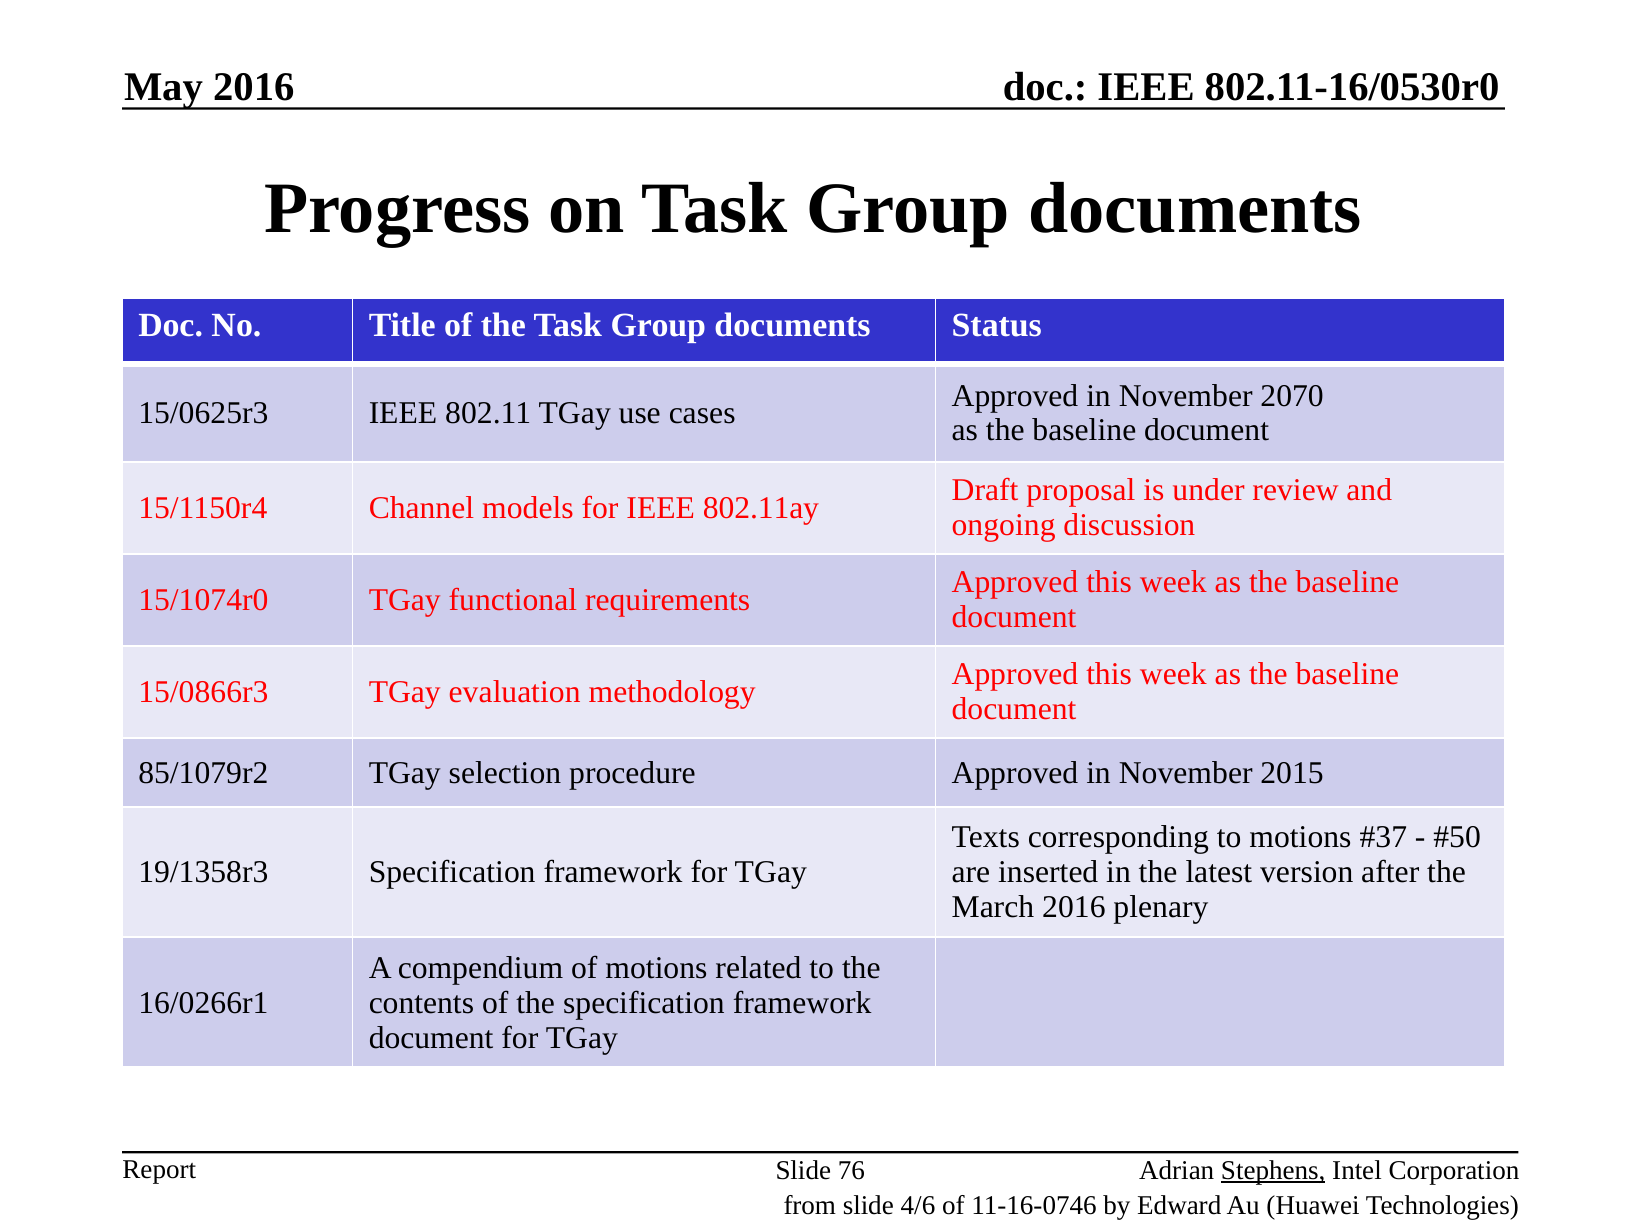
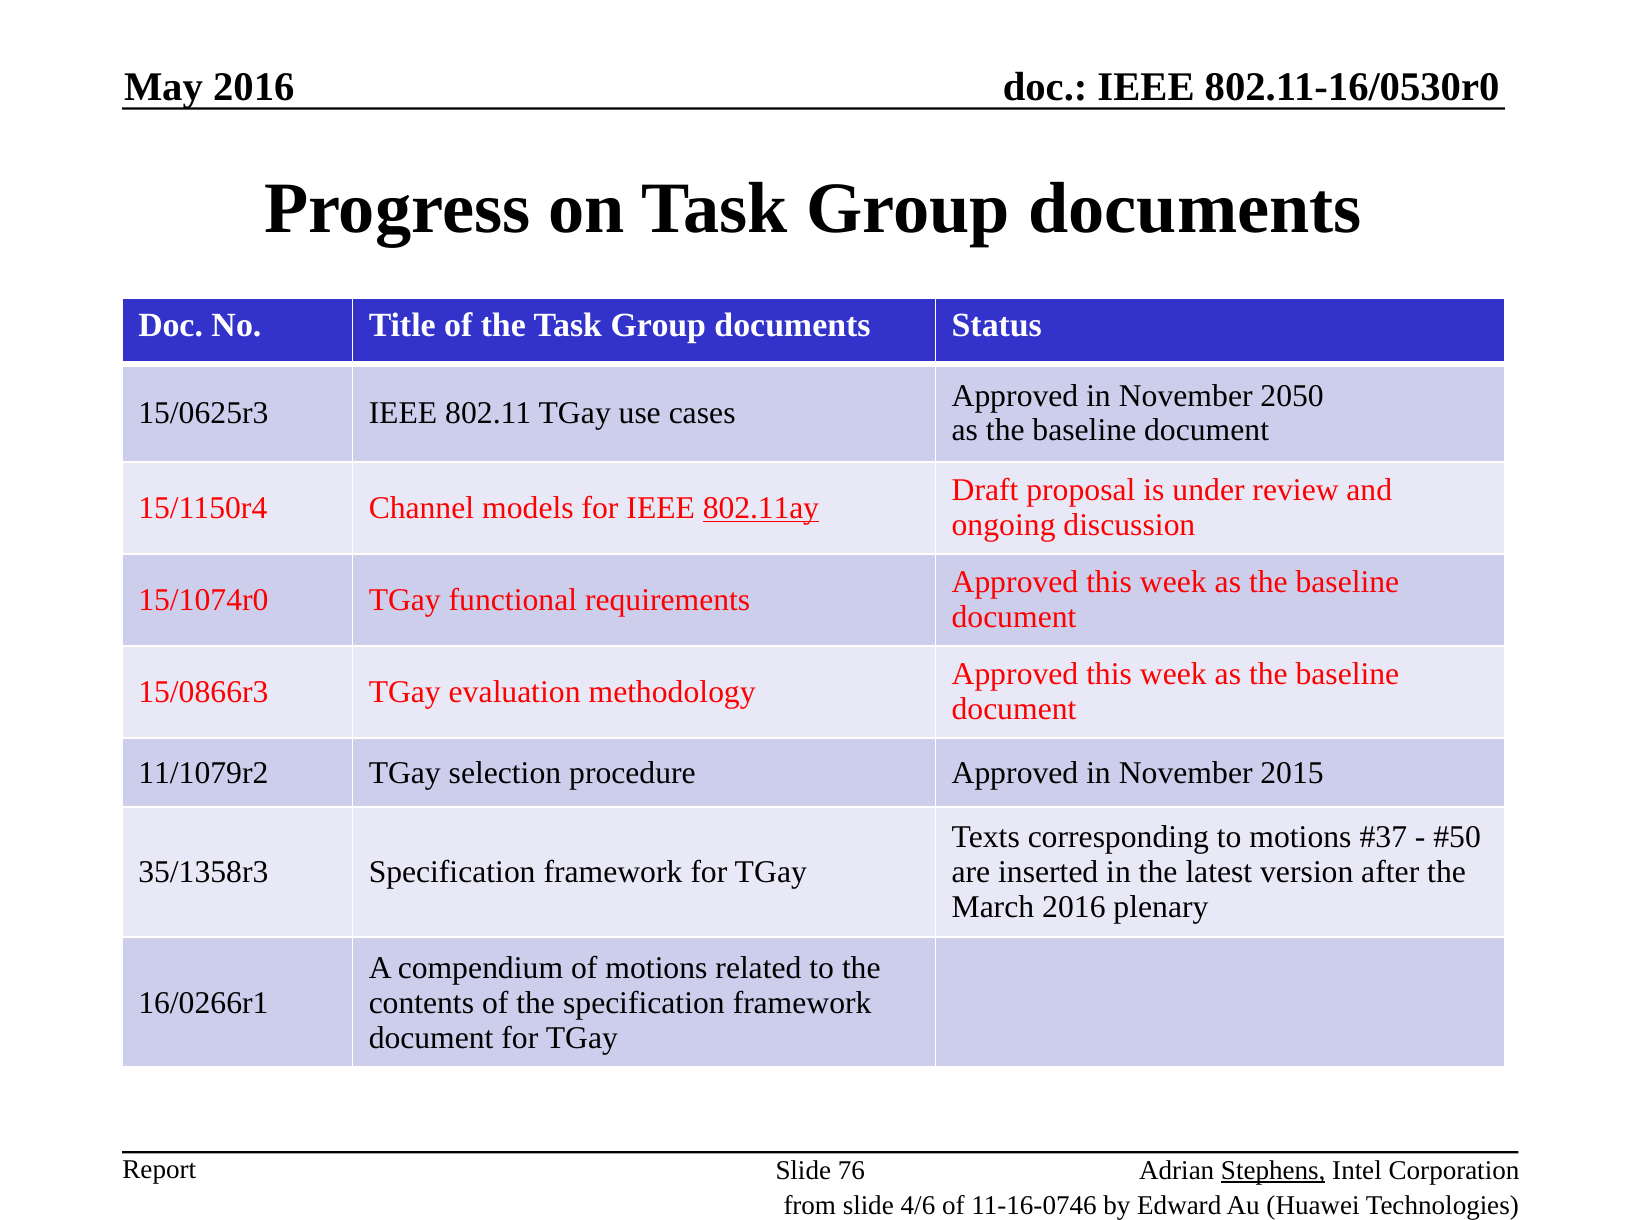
2070: 2070 -> 2050
802.11ay underline: none -> present
85/1079r2: 85/1079r2 -> 11/1079r2
19/1358r3: 19/1358r3 -> 35/1358r3
